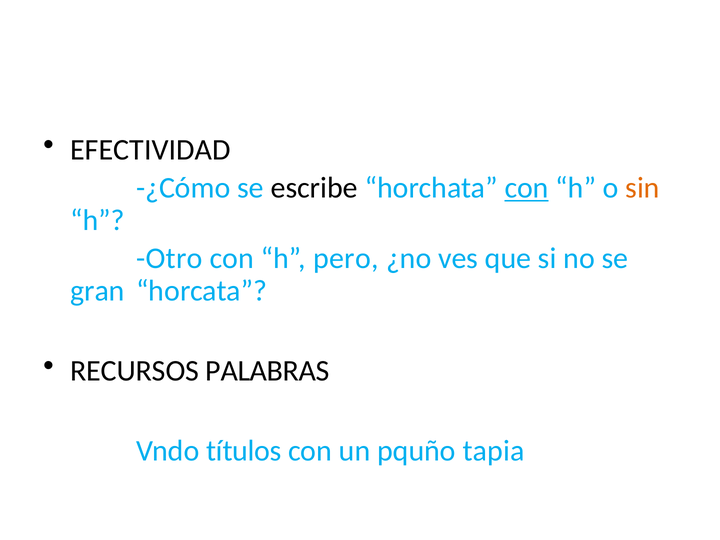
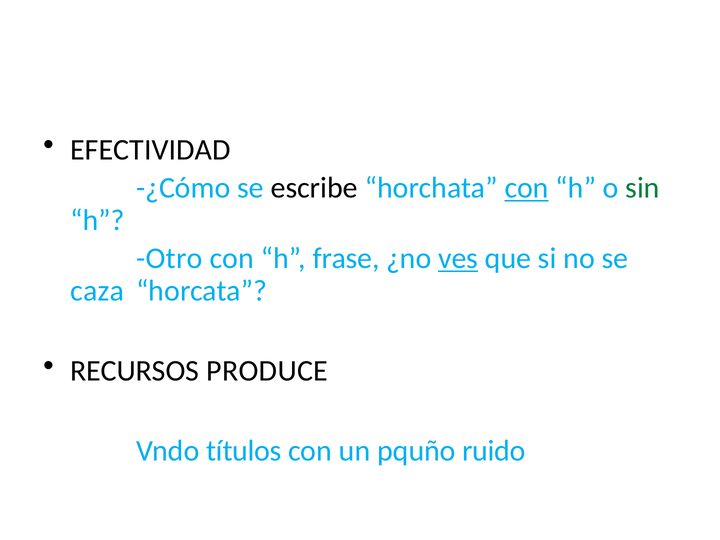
sin colour: orange -> green
pero: pero -> frase
ves underline: none -> present
gran: gran -> caza
PALABRAS: PALABRAS -> PRODUCE
tapia: tapia -> ruido
